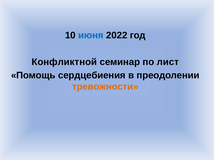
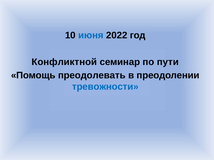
лист: лист -> пути
сердцебиения: сердцебиения -> преодолевать
тревожности colour: orange -> blue
